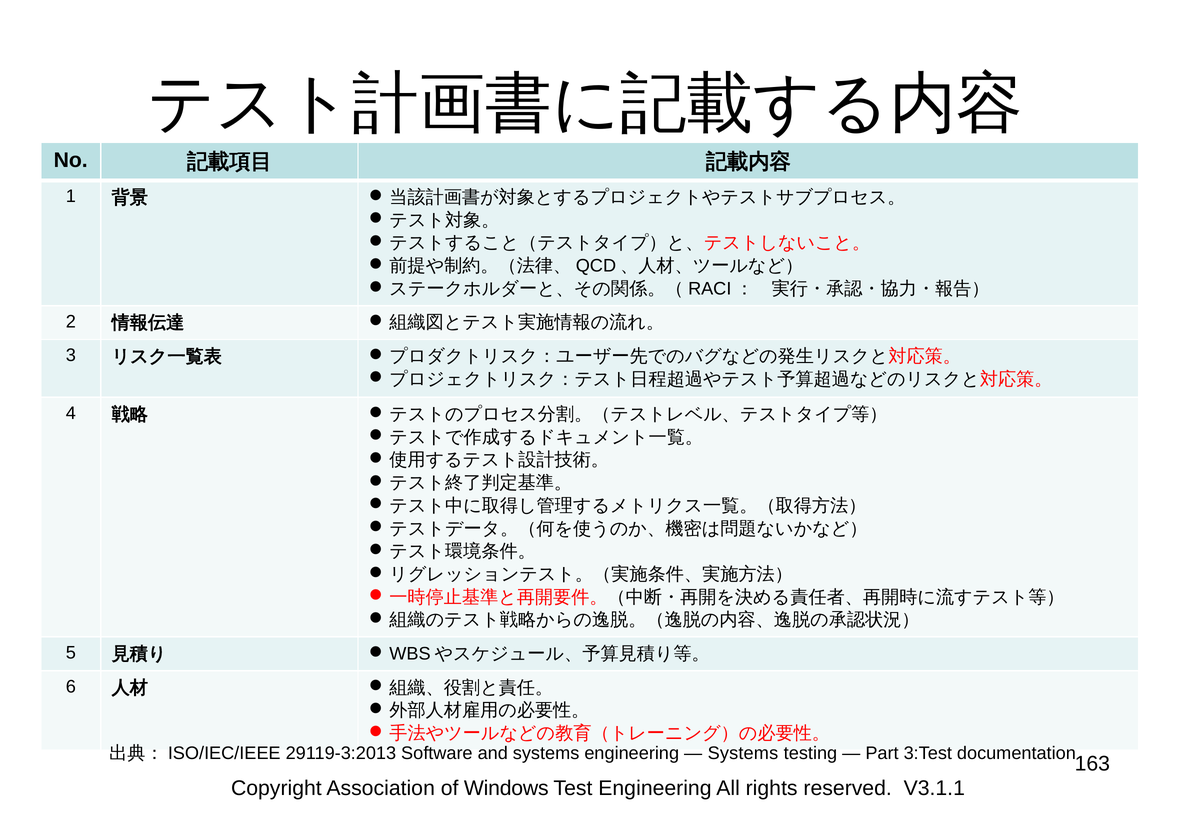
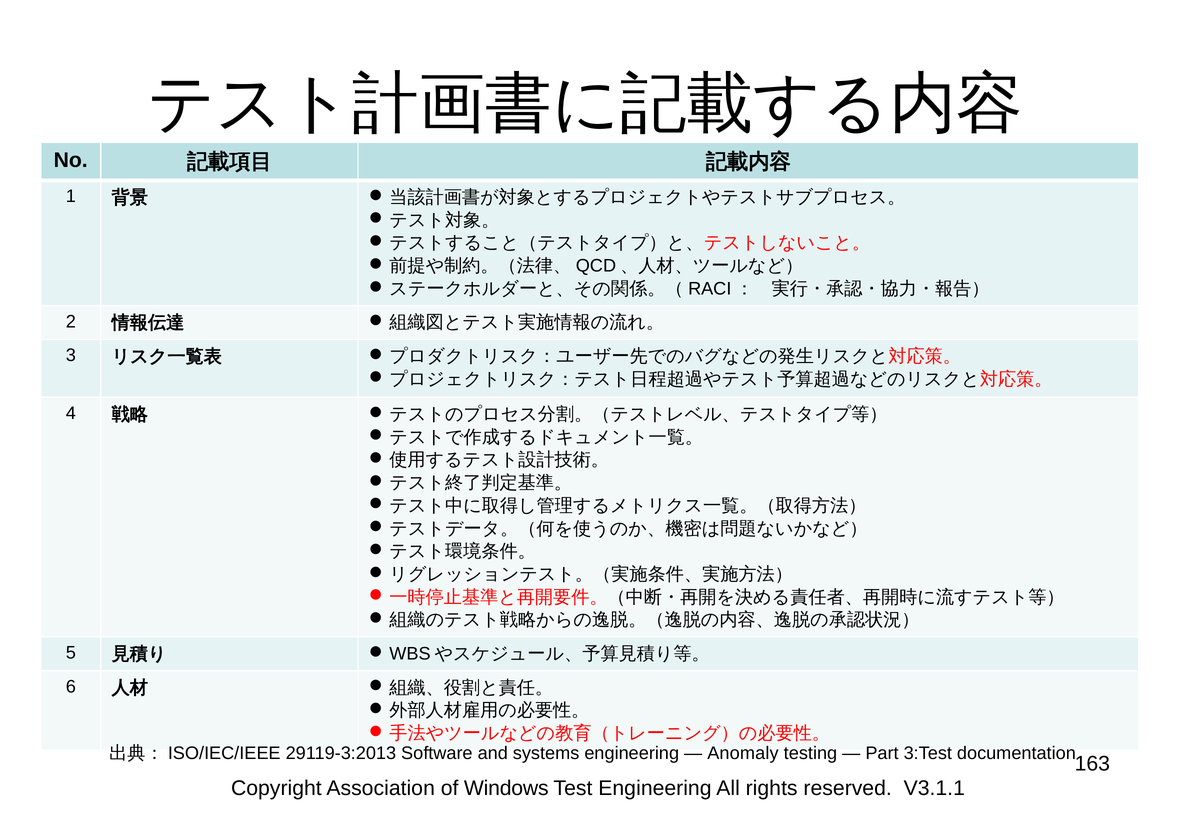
Systems at (743, 753): Systems -> Anomaly
